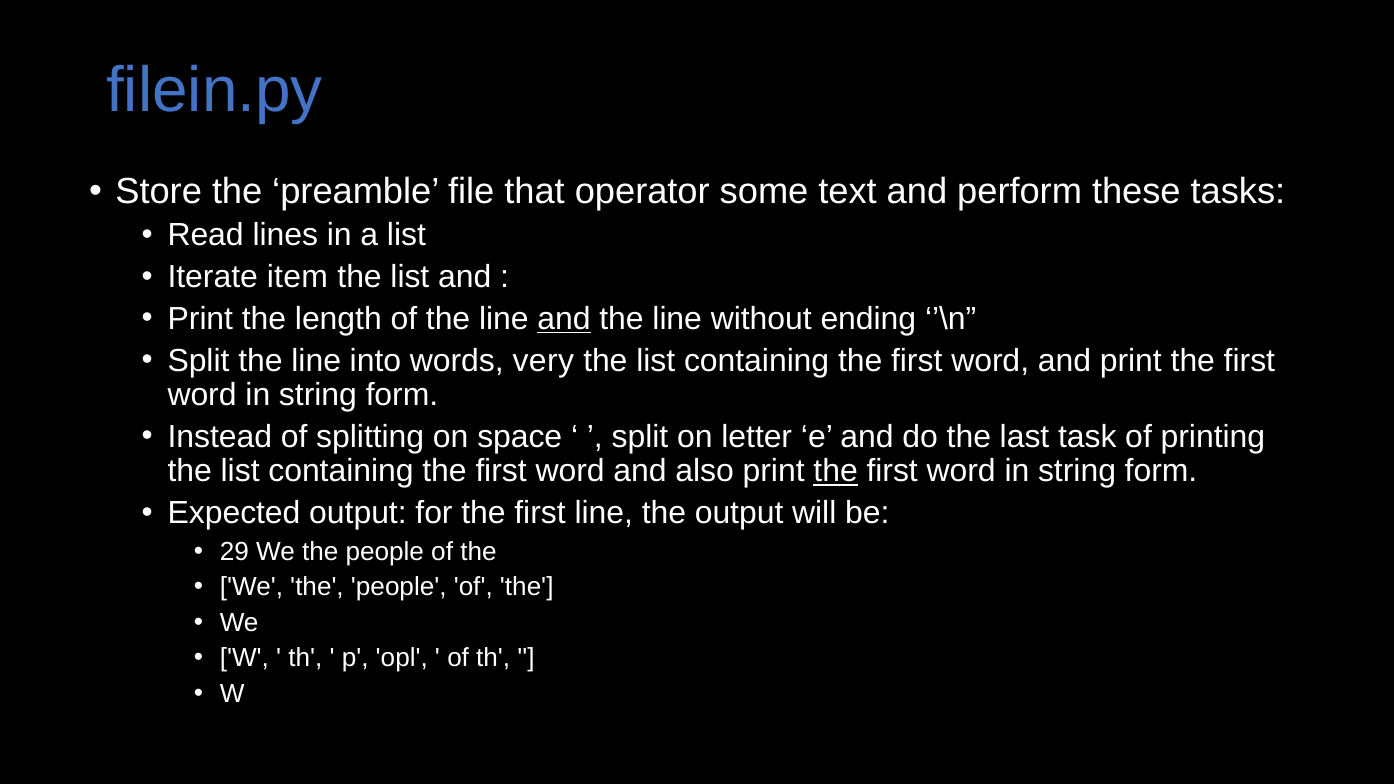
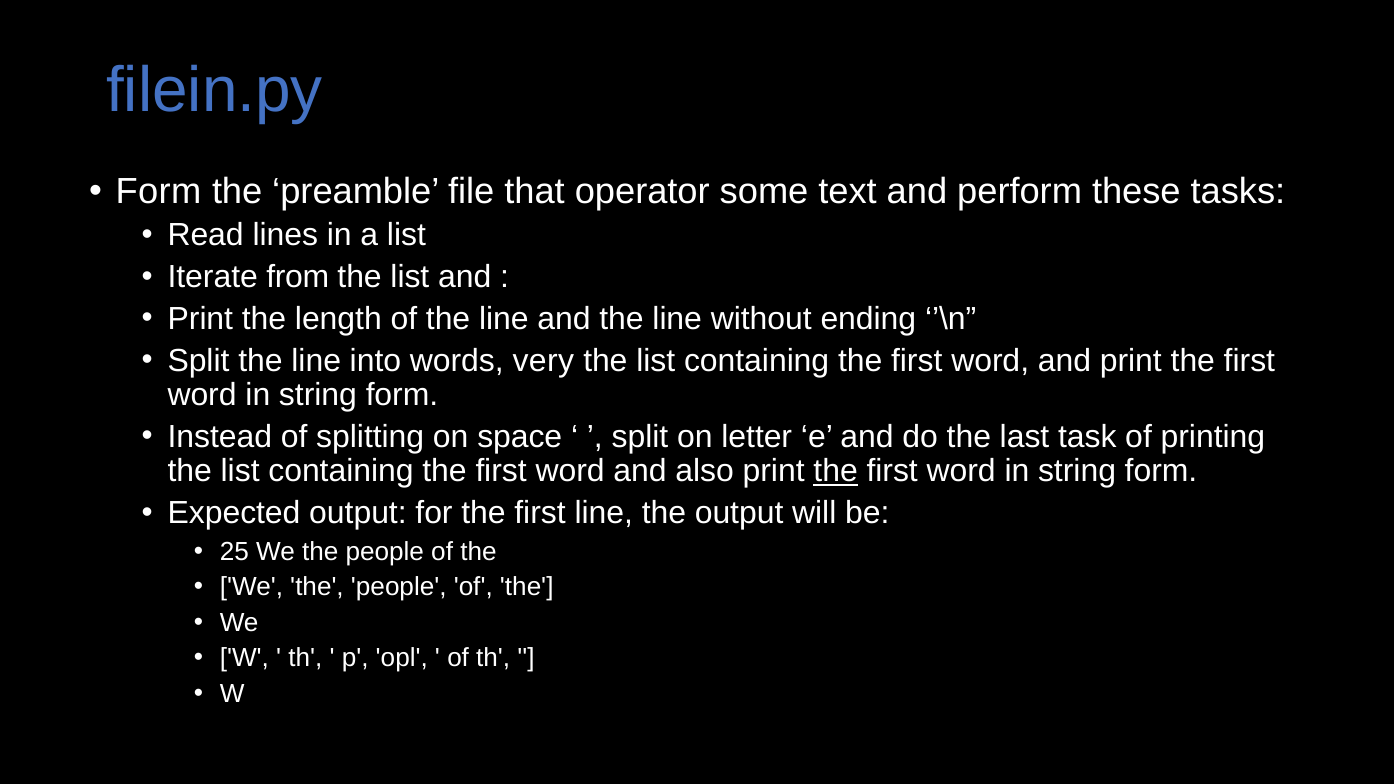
Store at (159, 191): Store -> Form
item: item -> from
and at (564, 319) underline: present -> none
29: 29 -> 25
